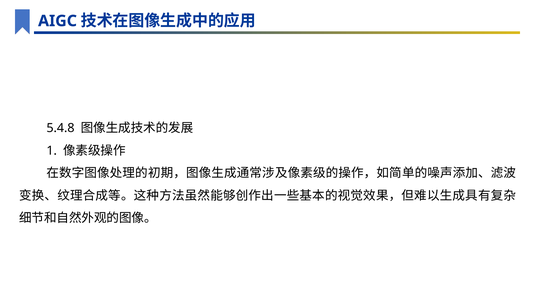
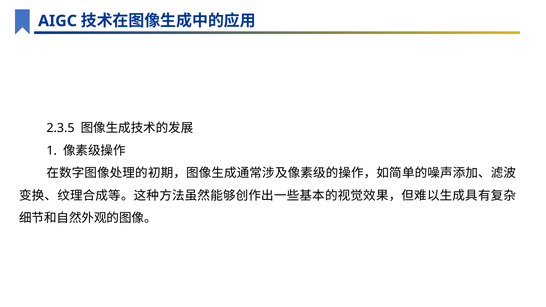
5.4.8: 5.4.8 -> 2.3.5
